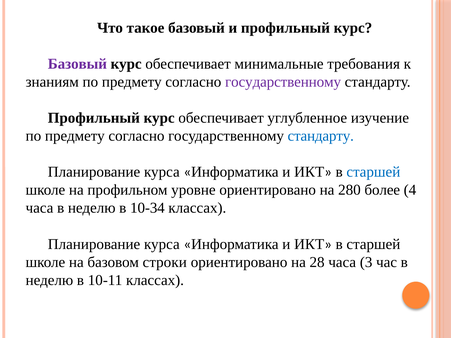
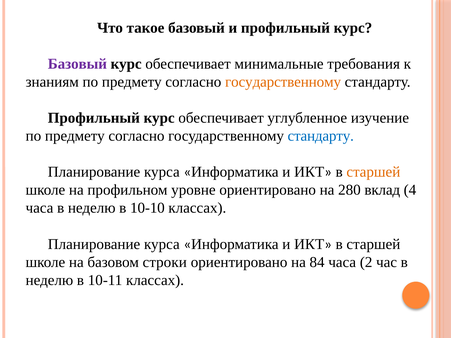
государственному at (283, 82) colour: purple -> orange
старшей at (373, 172) colour: blue -> orange
более: более -> вклад
10-34: 10-34 -> 10-10
28: 28 -> 84
3: 3 -> 2
